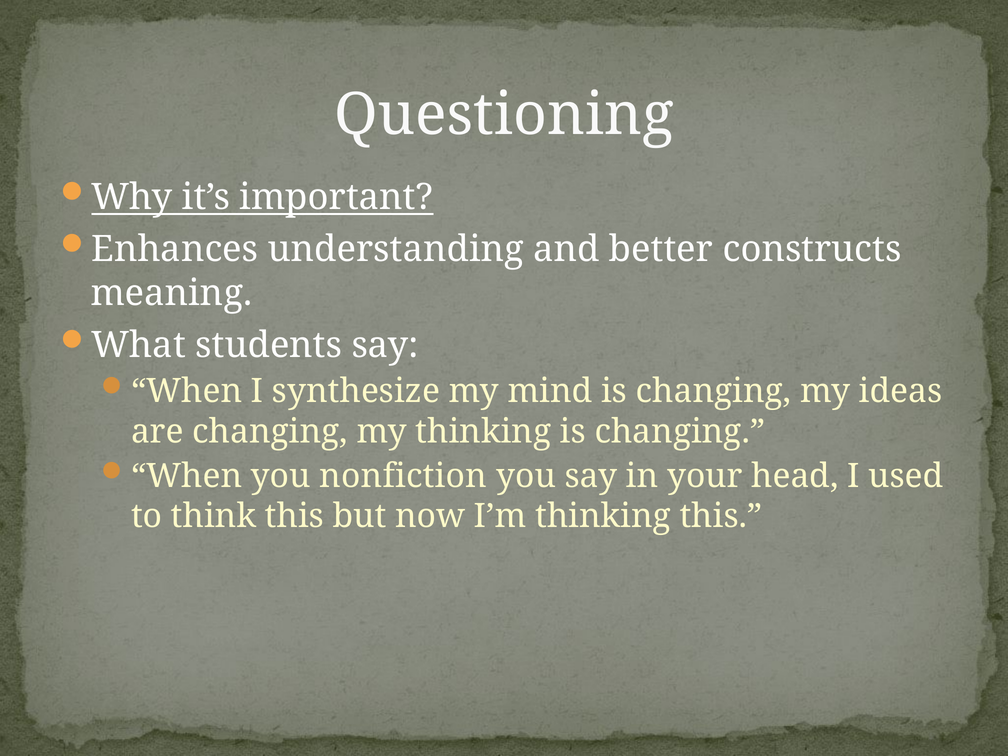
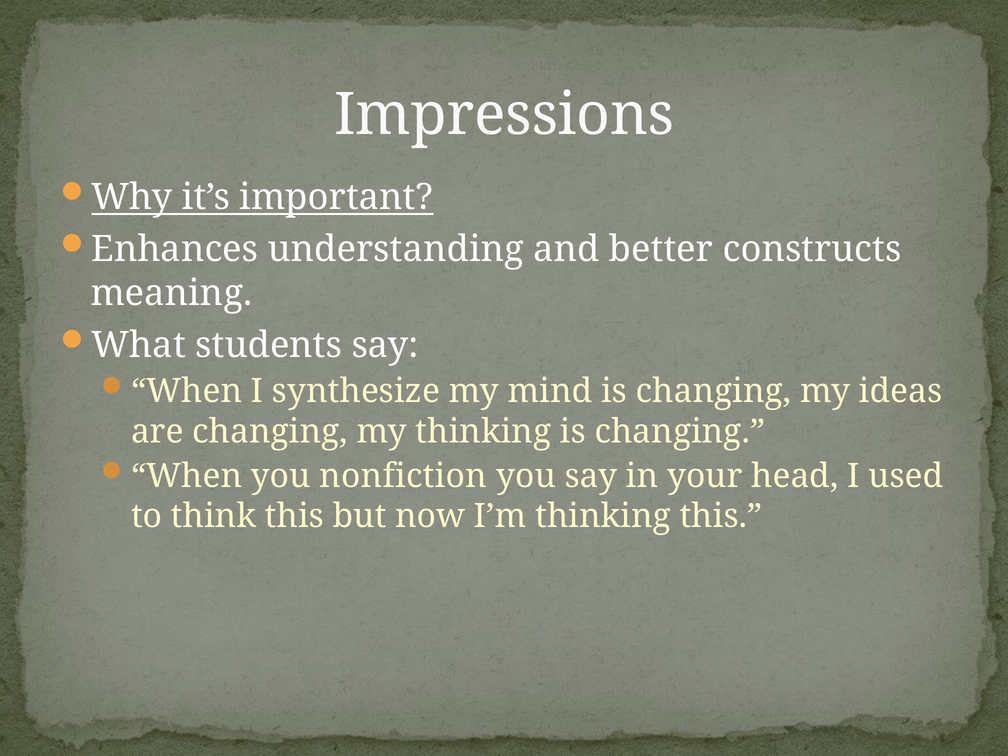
Questioning: Questioning -> Impressions
